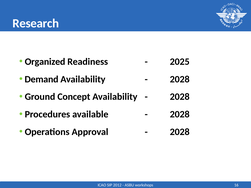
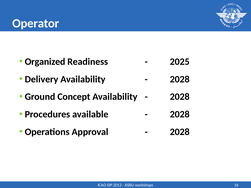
Research: Research -> Operator
Demand: Demand -> Delivery
